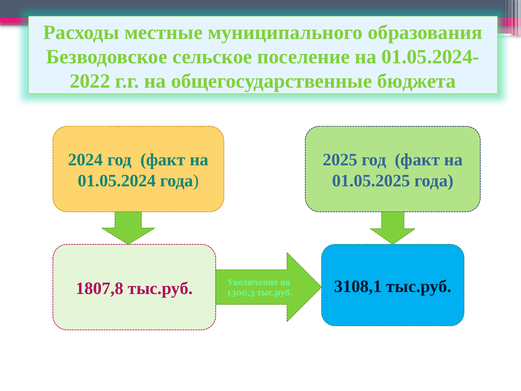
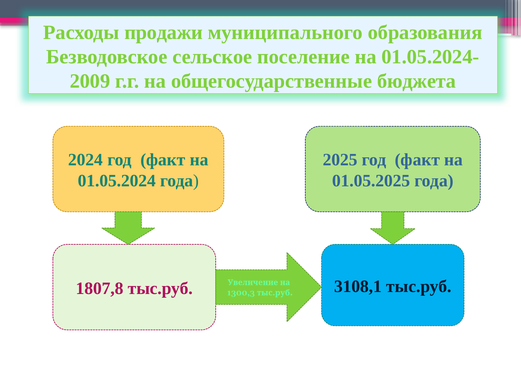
местные: местные -> продажи
2022: 2022 -> 2009
